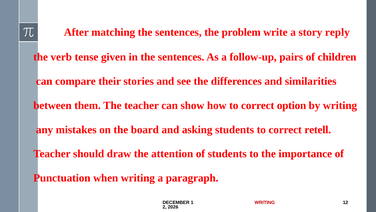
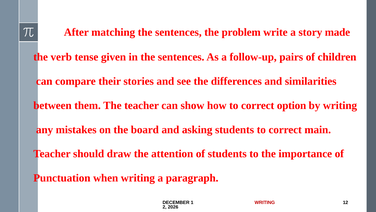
reply: reply -> made
retell: retell -> main
